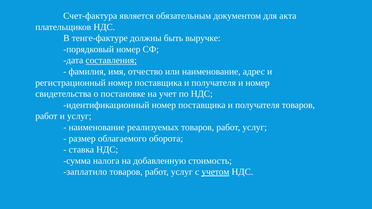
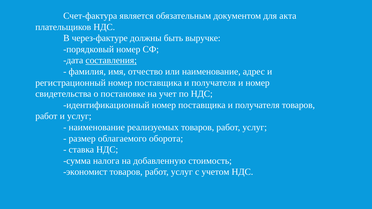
тенге-фактуре: тенге-фактуре -> через-фактуре
заплатило: заплатило -> экономист
учетом underline: present -> none
